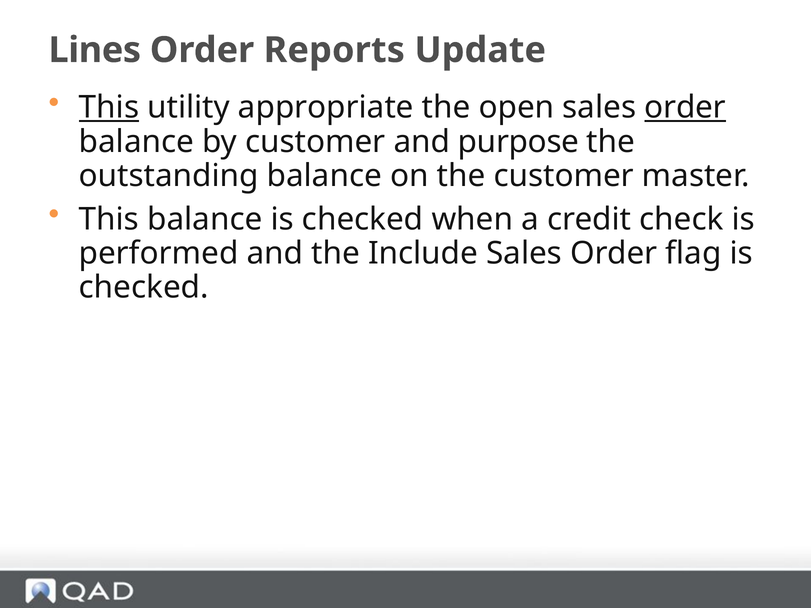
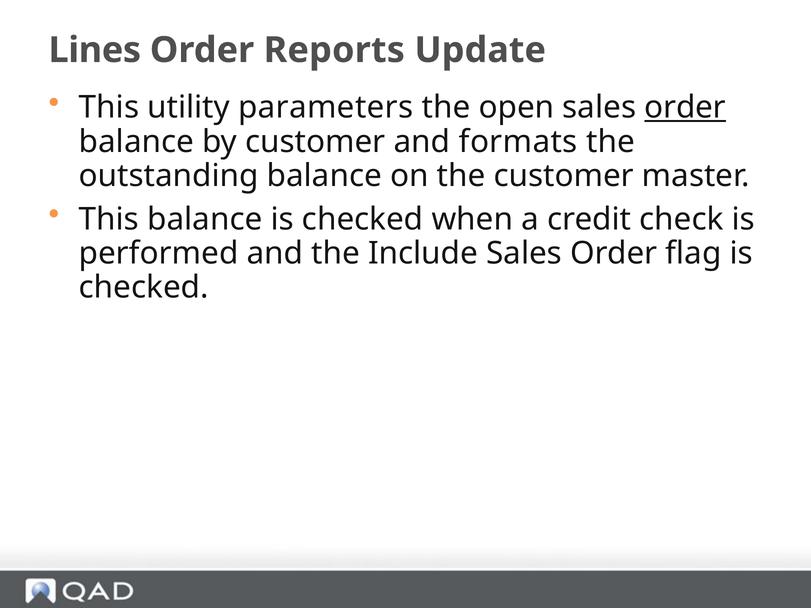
This at (109, 108) underline: present -> none
appropriate: appropriate -> parameters
purpose: purpose -> formats
